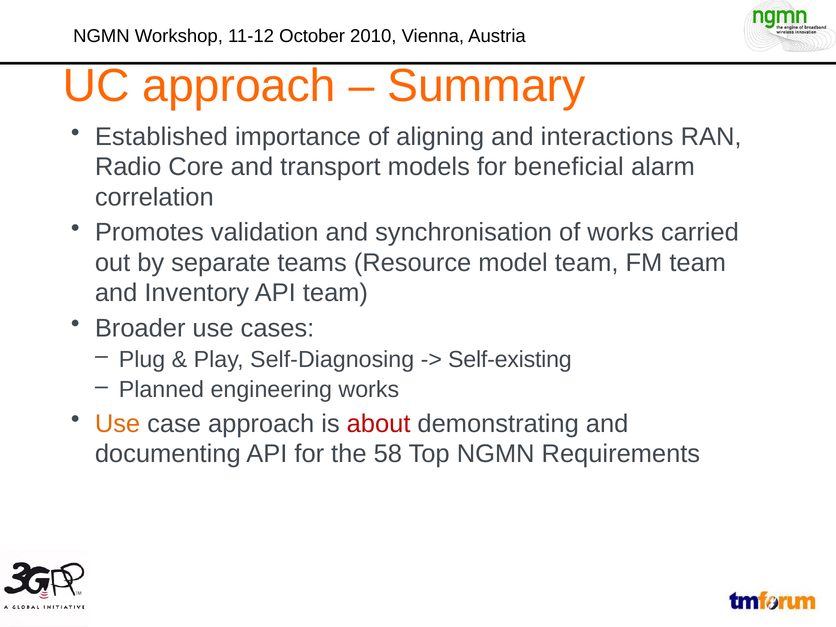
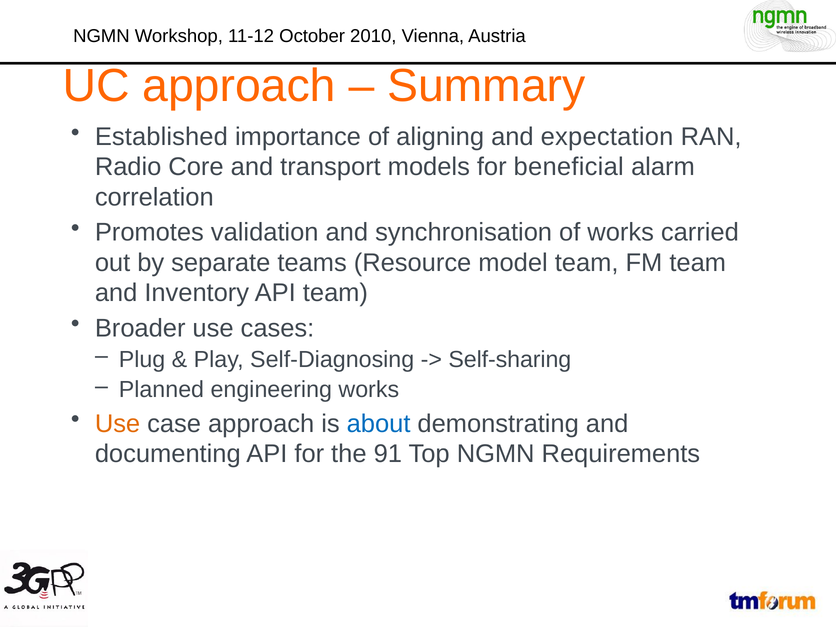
interactions: interactions -> expectation
Self-existing: Self-existing -> Self-sharing
about colour: red -> blue
58: 58 -> 91
